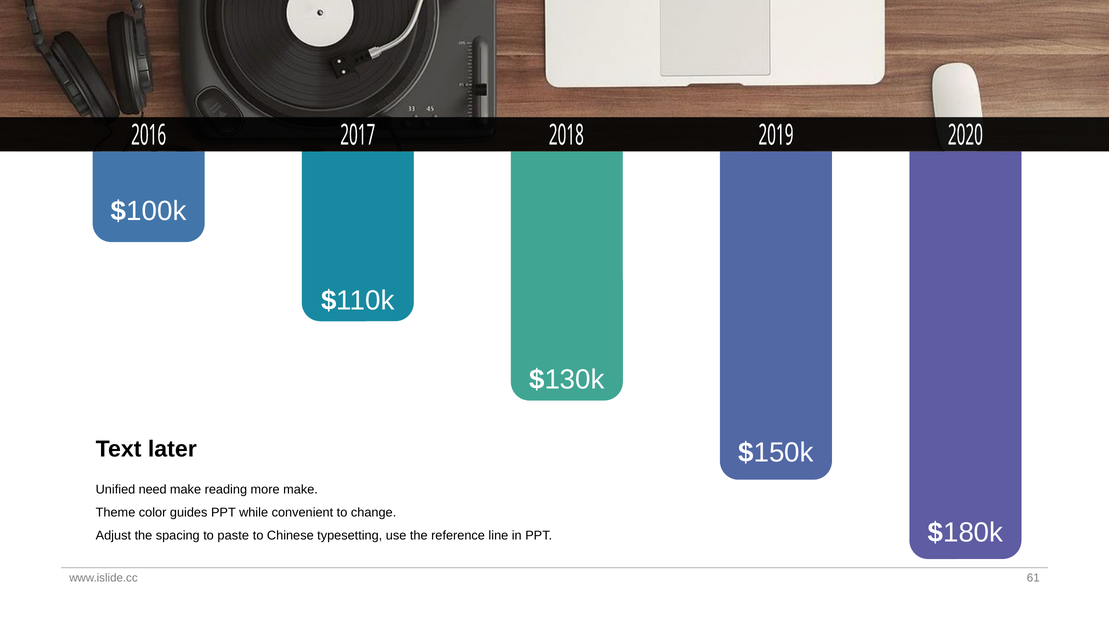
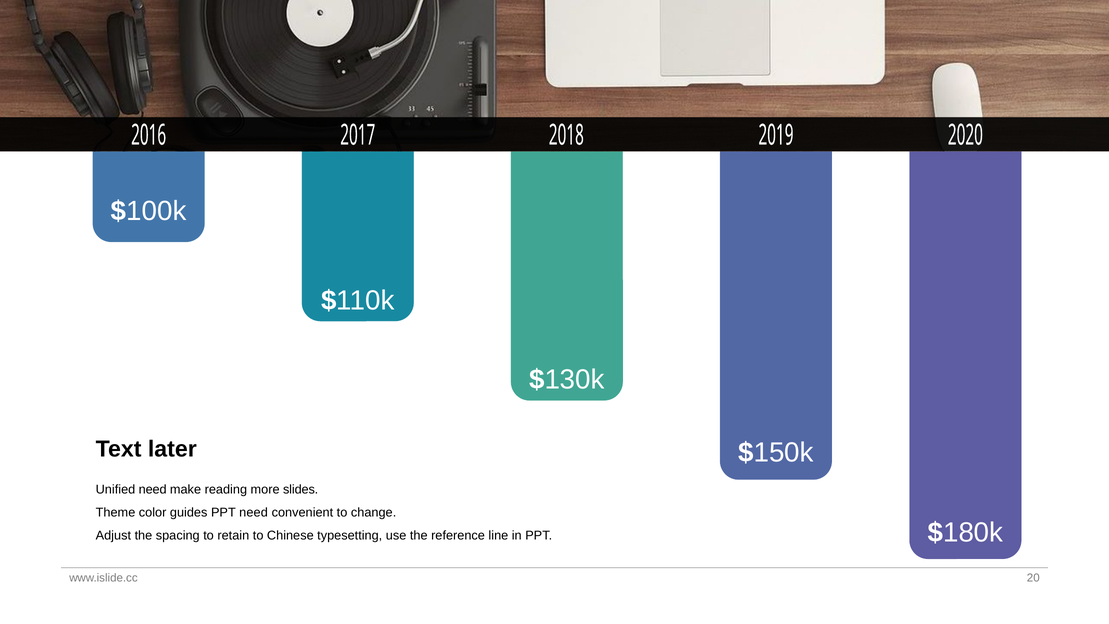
more make: make -> slides
PPT while: while -> need
paste: paste -> retain
61: 61 -> 20
